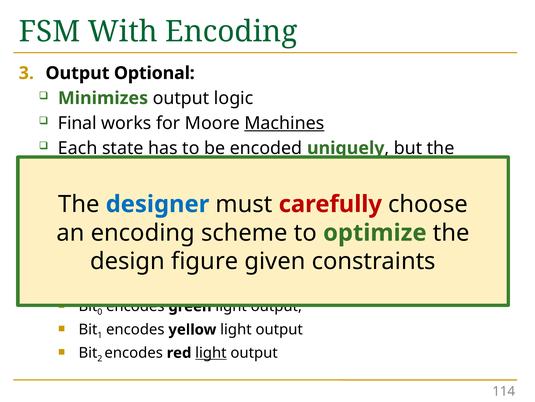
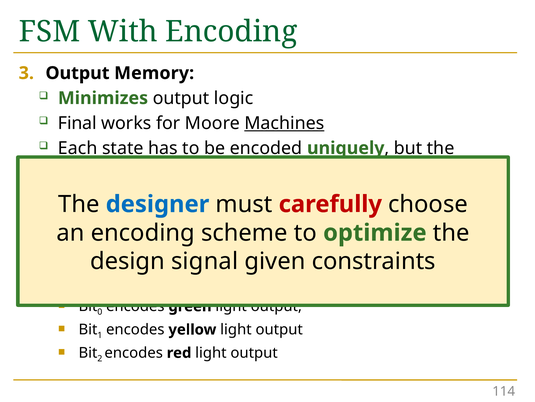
Optional: Optional -> Memory
figure: figure -> signal
light at (211, 352) underline: present -> none
